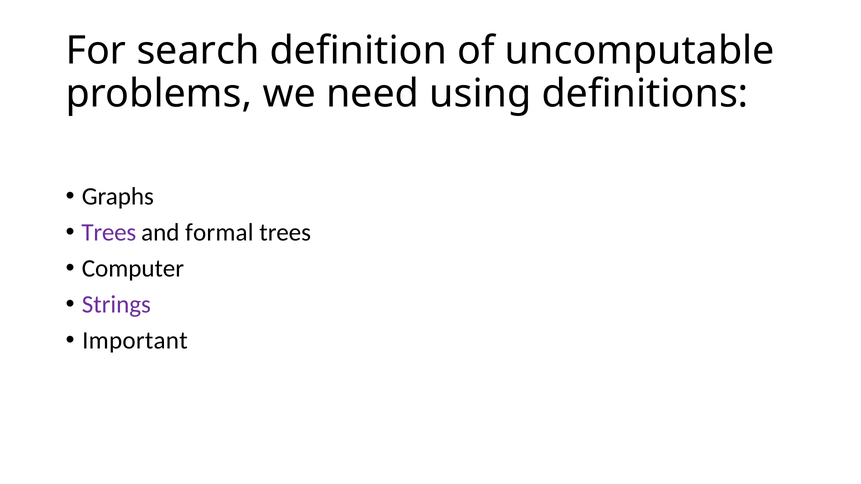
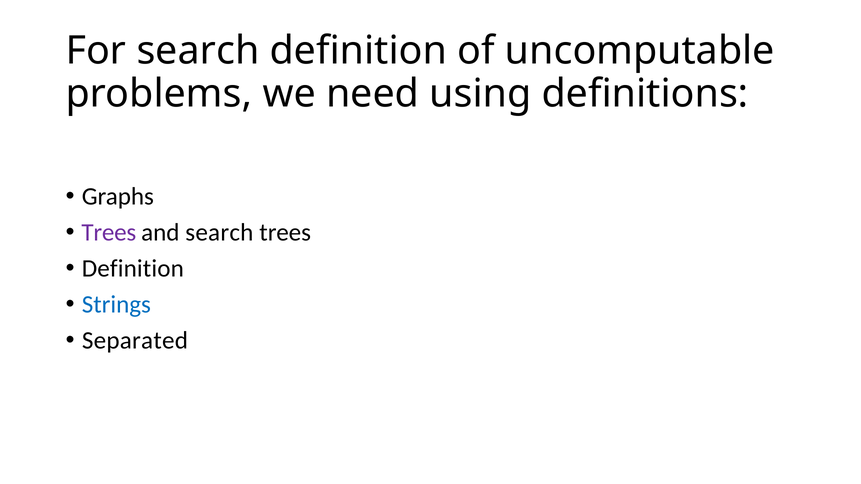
and formal: formal -> search
Computer at (133, 269): Computer -> Definition
Strings colour: purple -> blue
Important: Important -> Separated
